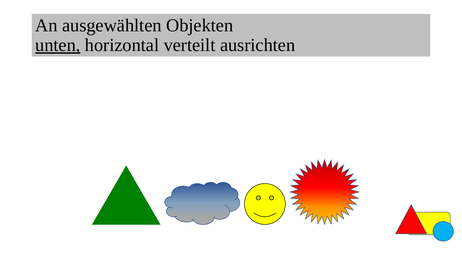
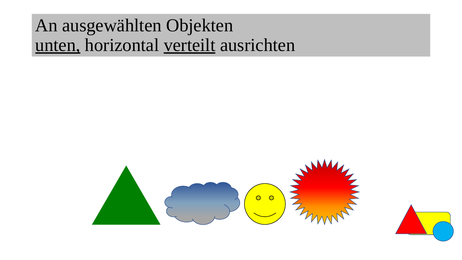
verteilt underline: none -> present
